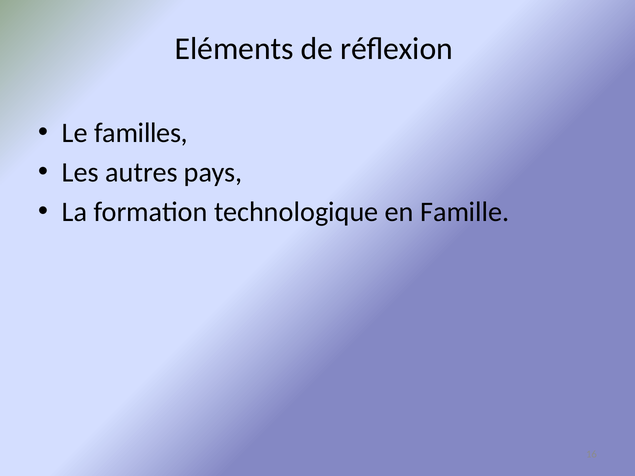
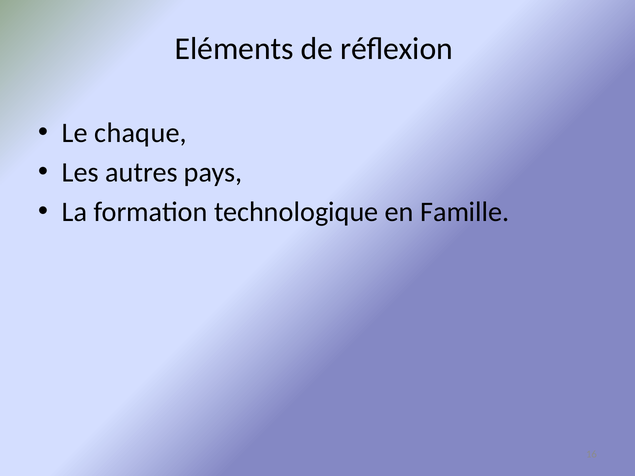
familles: familles -> chaque
